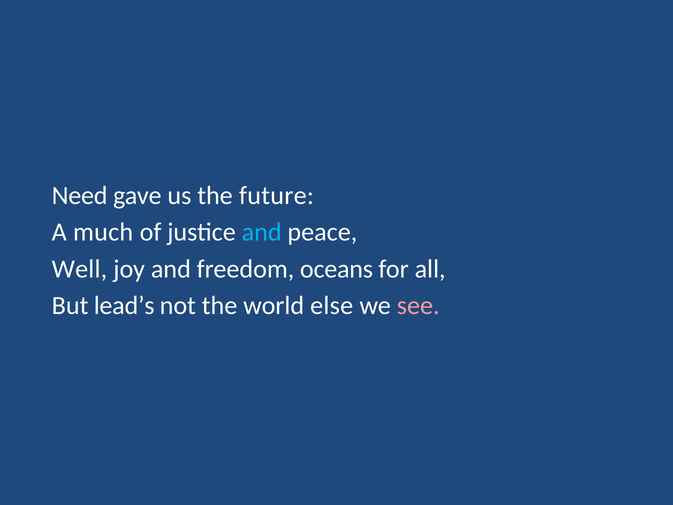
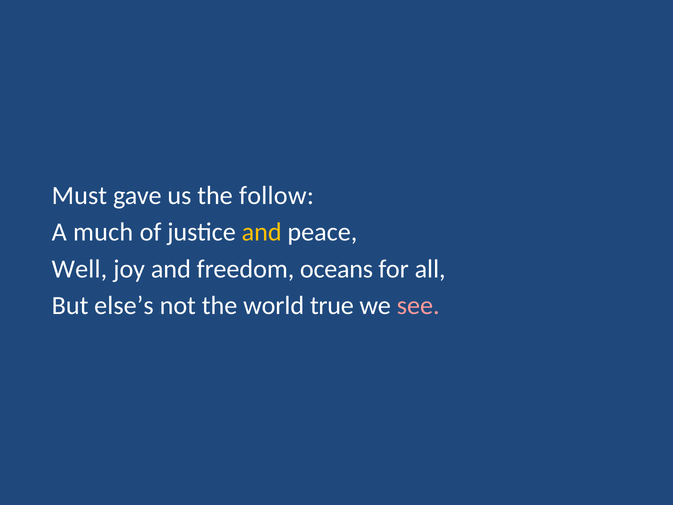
Need: Need -> Must
future: future -> follow
and at (262, 232) colour: light blue -> yellow
lead’s: lead’s -> else’s
else: else -> true
